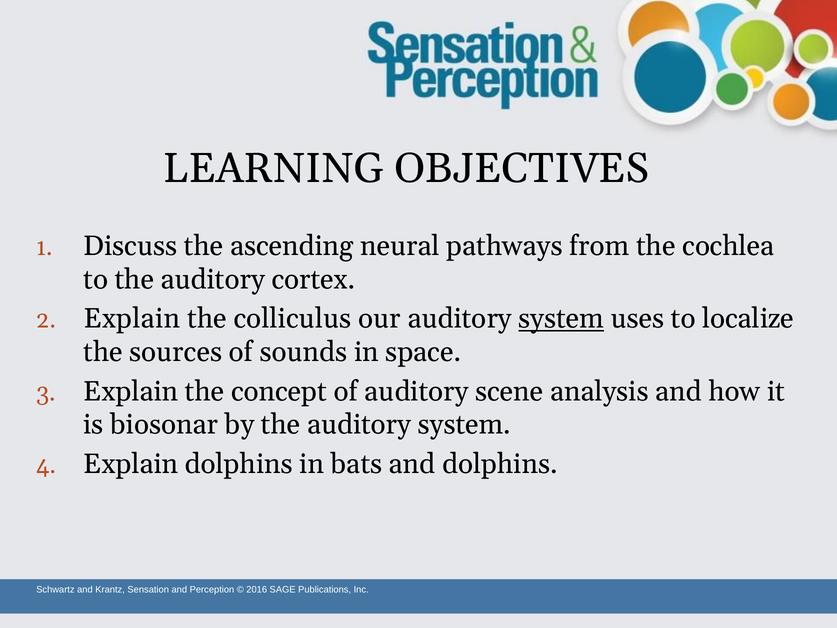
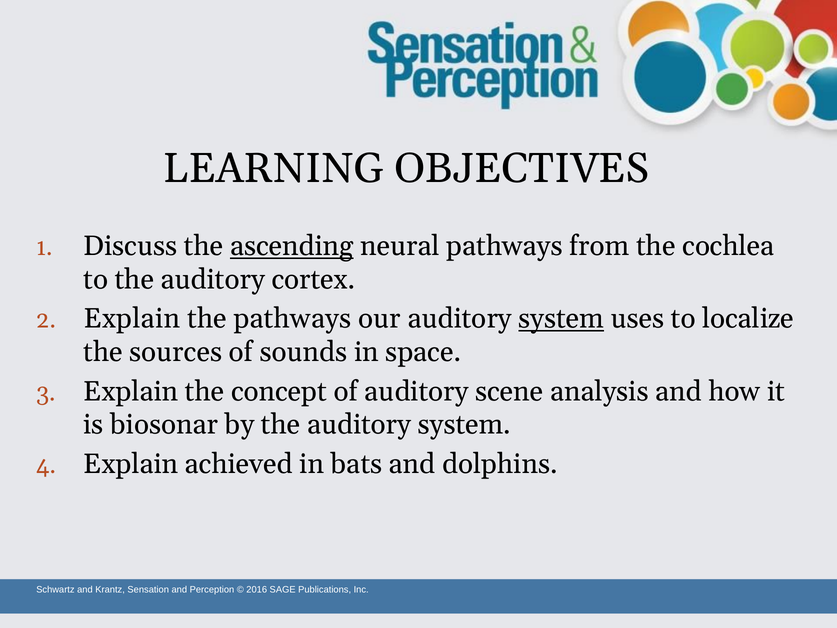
ascending underline: none -> present
the colliculus: colliculus -> pathways
Explain dolphins: dolphins -> achieved
